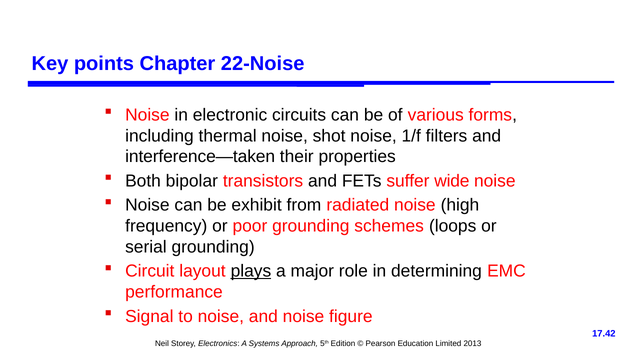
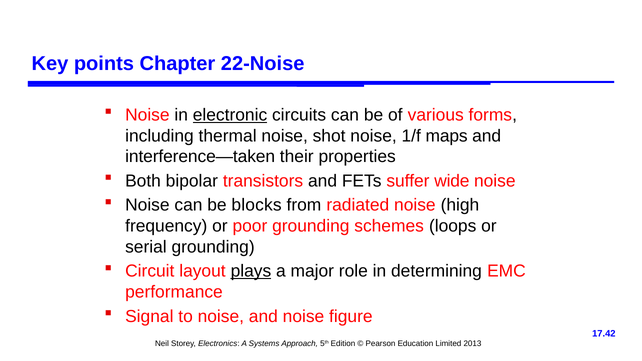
electronic underline: none -> present
filters: filters -> maps
exhibit: exhibit -> blocks
